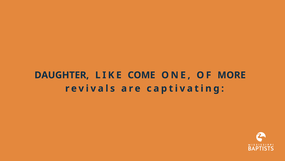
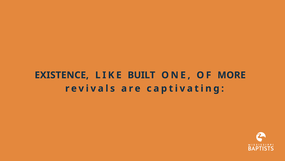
DAUGHTER: DAUGHTER -> EXISTENCE
COME: COME -> BUILT
